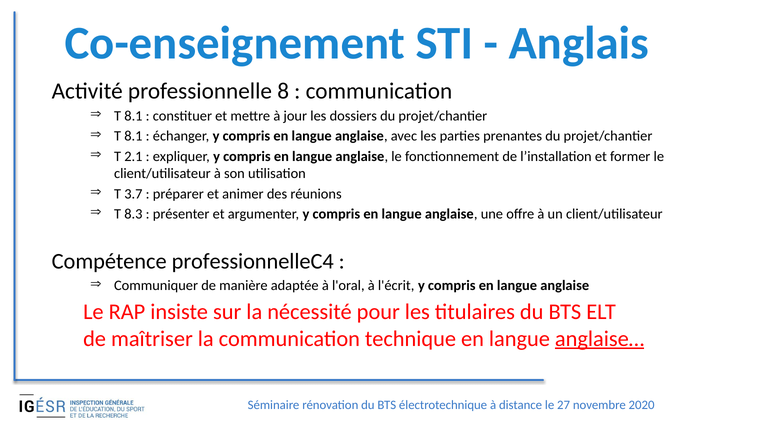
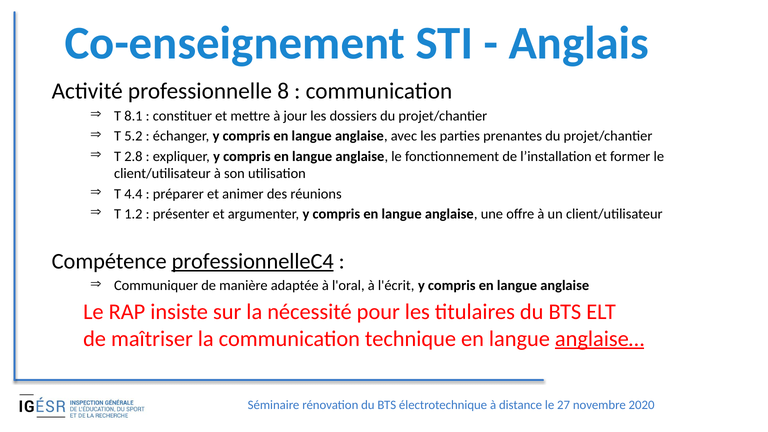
8.1 at (133, 136): 8.1 -> 5.2
2.1: 2.1 -> 2.8
3.7: 3.7 -> 4.4
8.3: 8.3 -> 1.2
professionnelleC4 underline: none -> present
